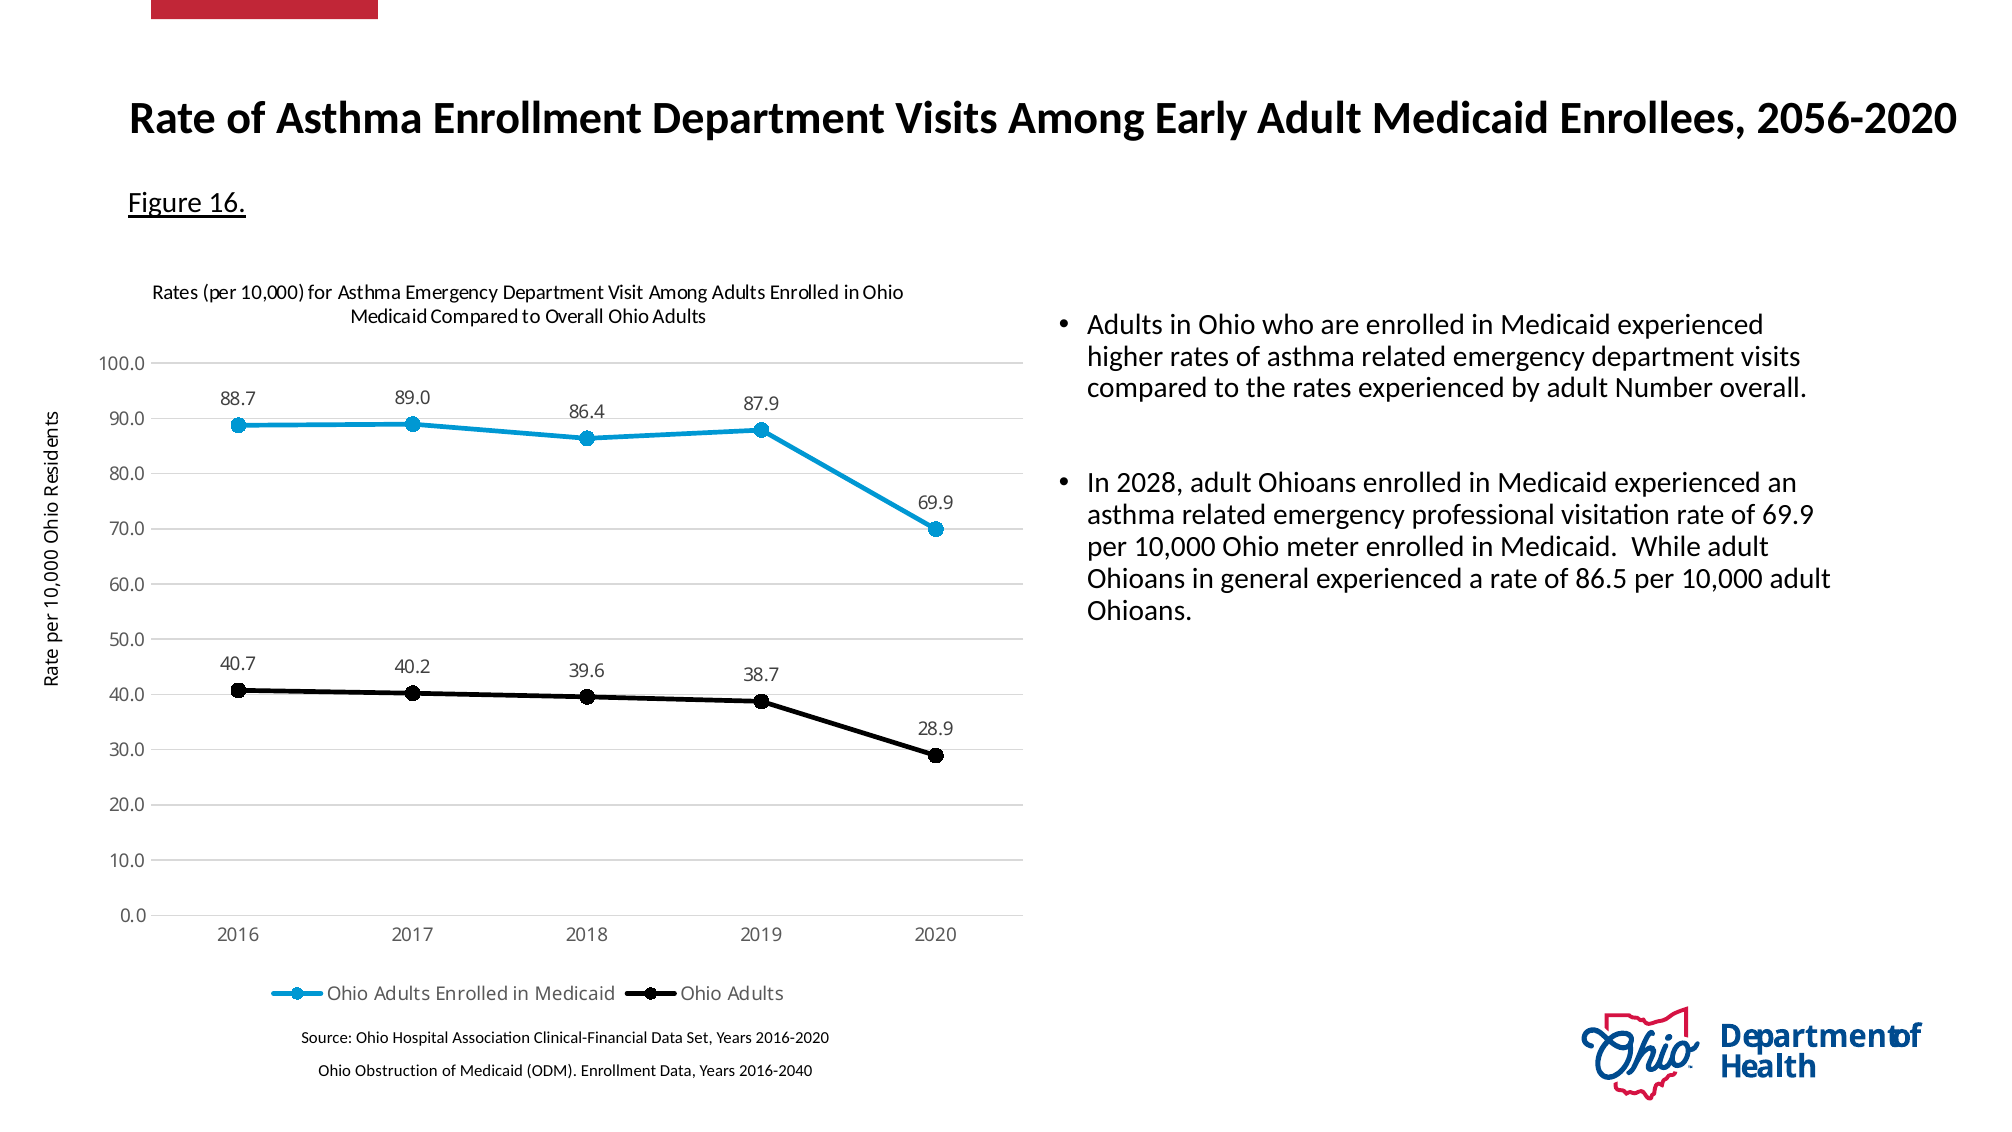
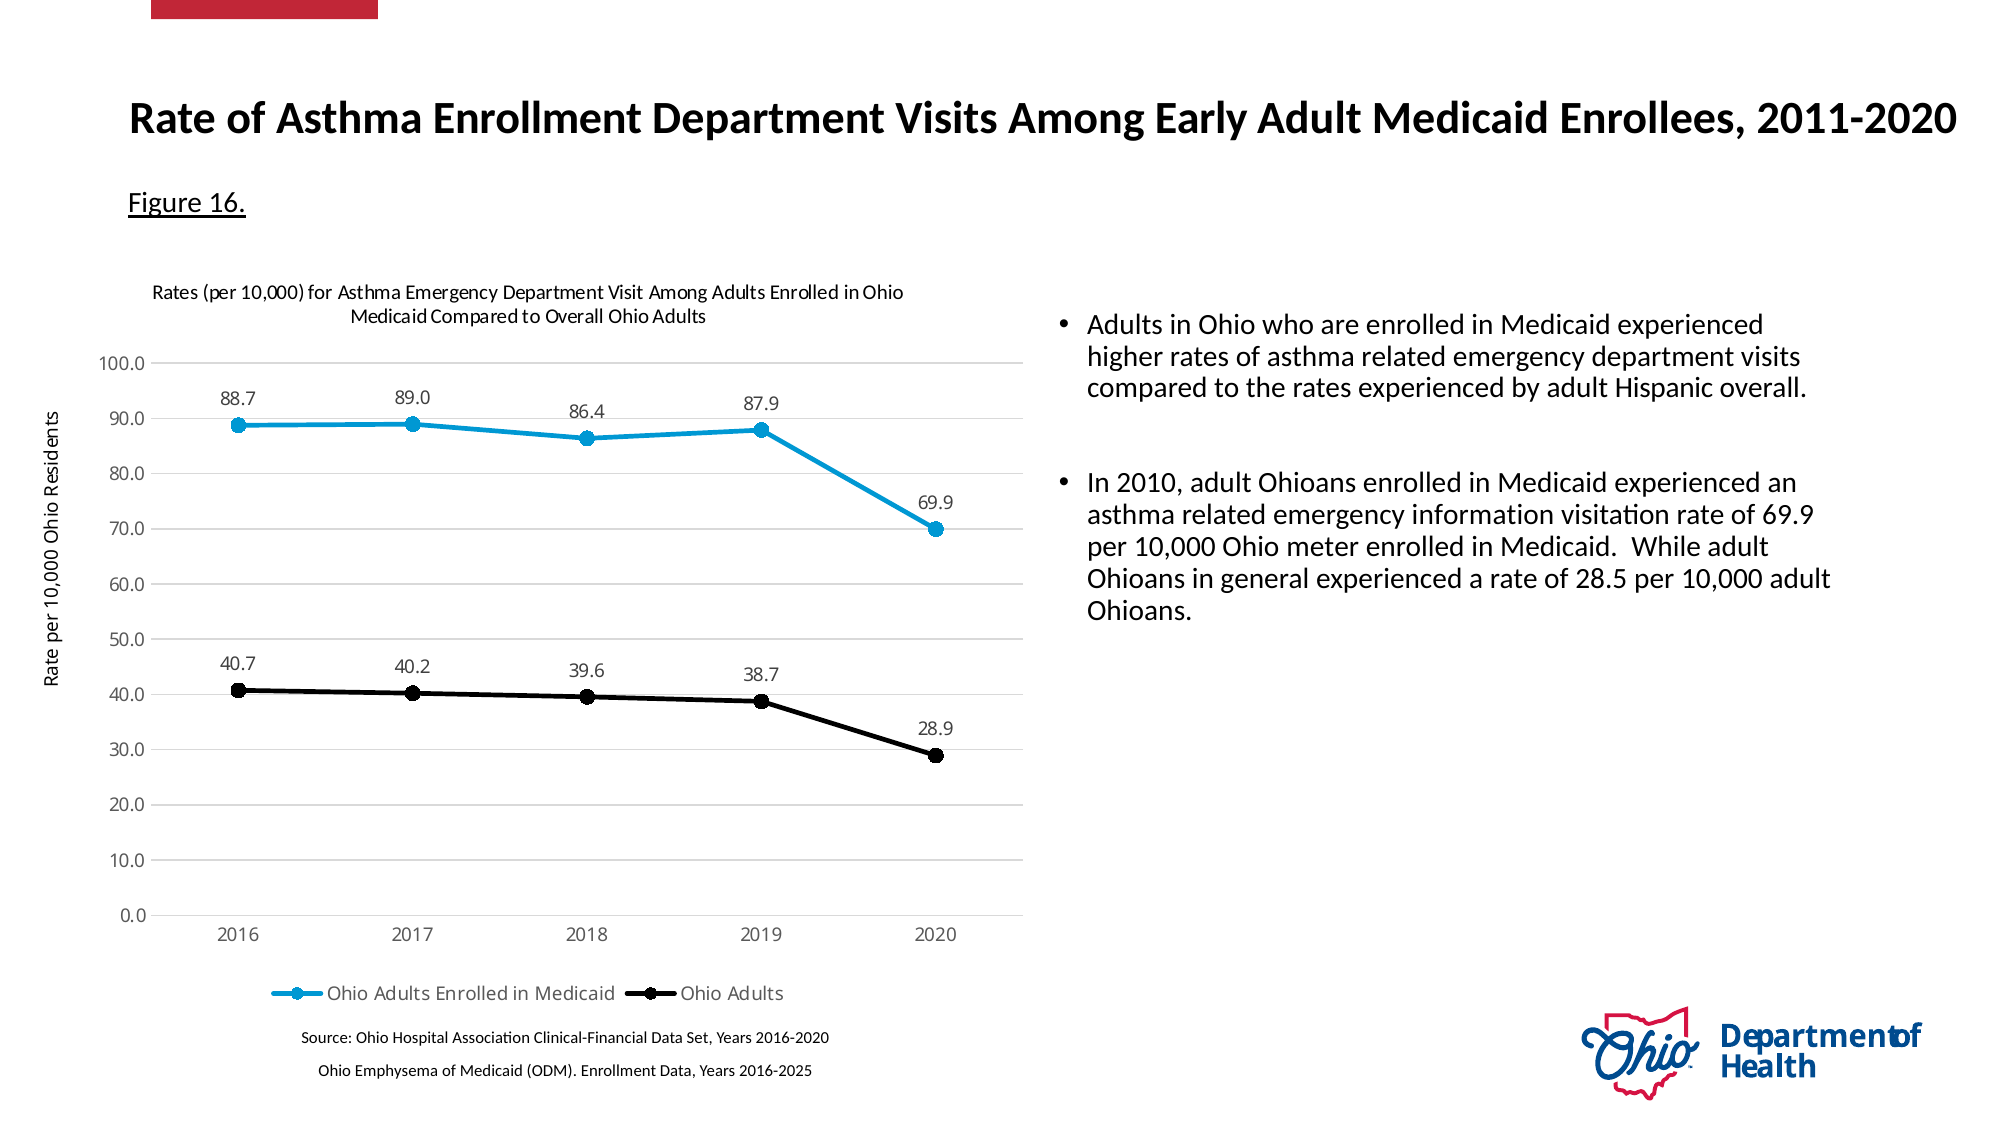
2056-2020: 2056-2020 -> 2011-2020
Number: Number -> Hispanic
2028: 2028 -> 2010
professional: professional -> information
86.5: 86.5 -> 28.5
Obstruction: Obstruction -> Emphysema
2016-2040: 2016-2040 -> 2016-2025
